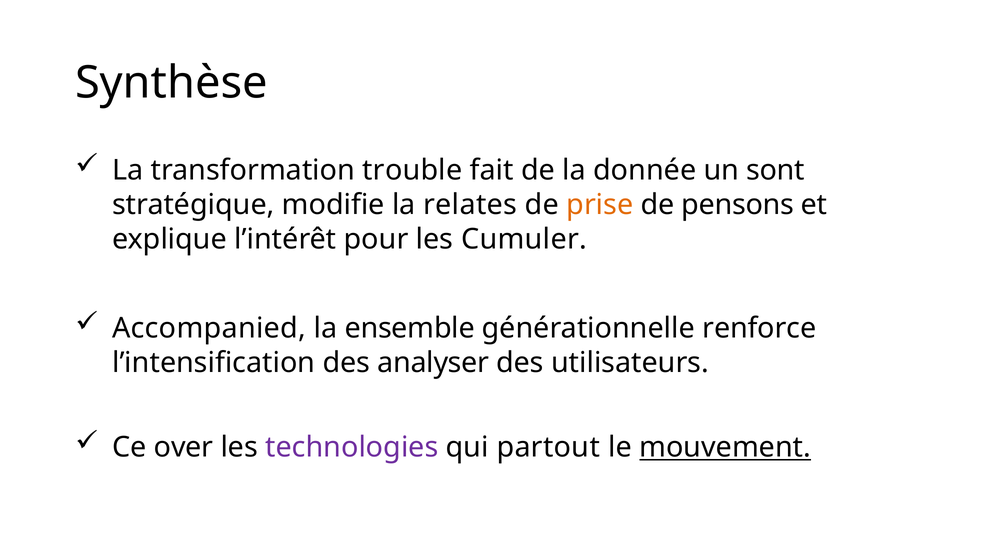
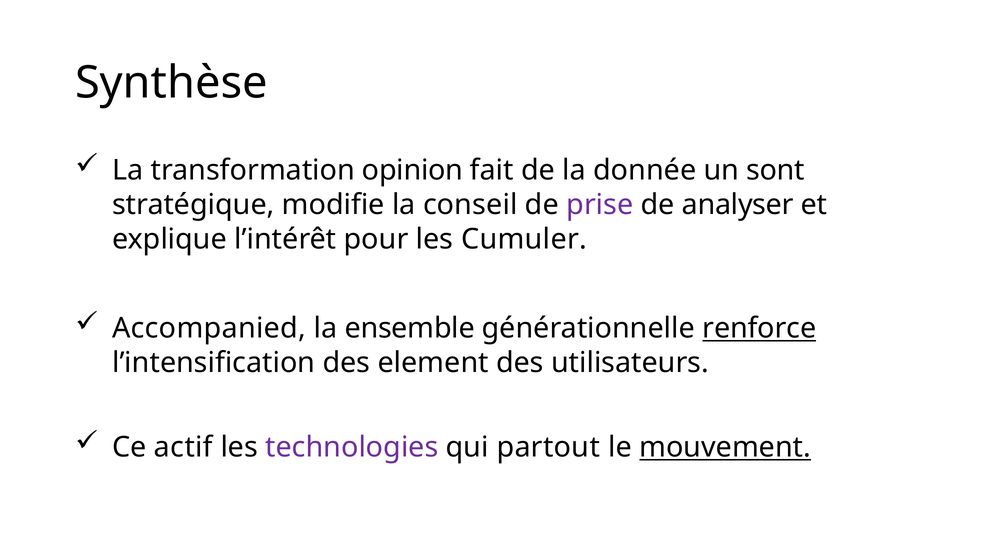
trouble: trouble -> opinion
relates: relates -> conseil
prise colour: orange -> purple
pensons: pensons -> analyser
renforce underline: none -> present
analyser: analyser -> element
over: over -> actif
